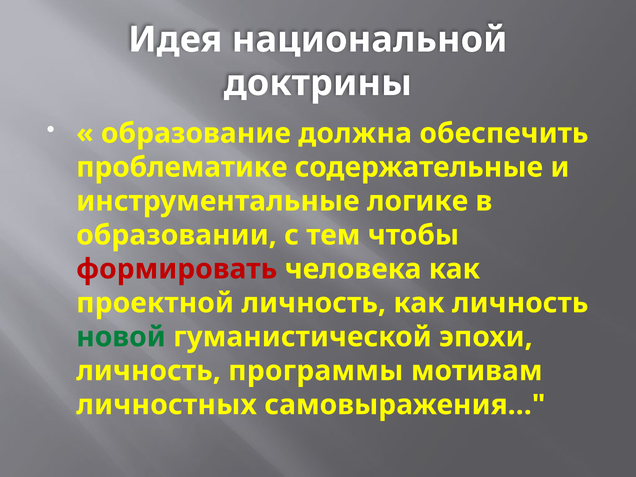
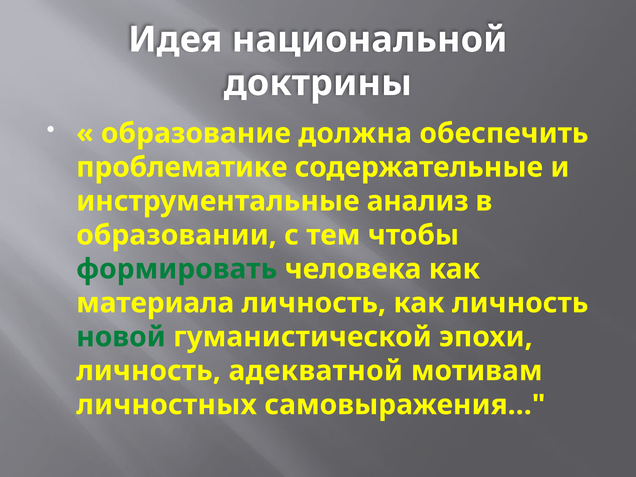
логике: логике -> анализ
формировать colour: red -> green
проектной: проектной -> материала
программы: программы -> адекватной
